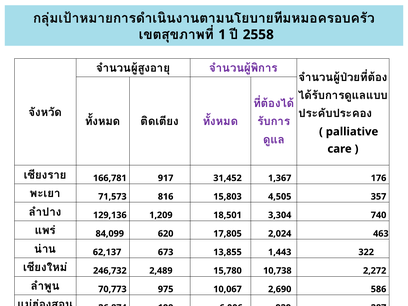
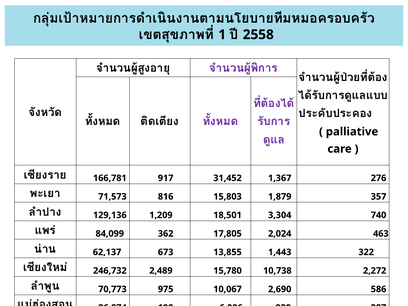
176: 176 -> 276
4,505: 4,505 -> 1,879
620: 620 -> 362
